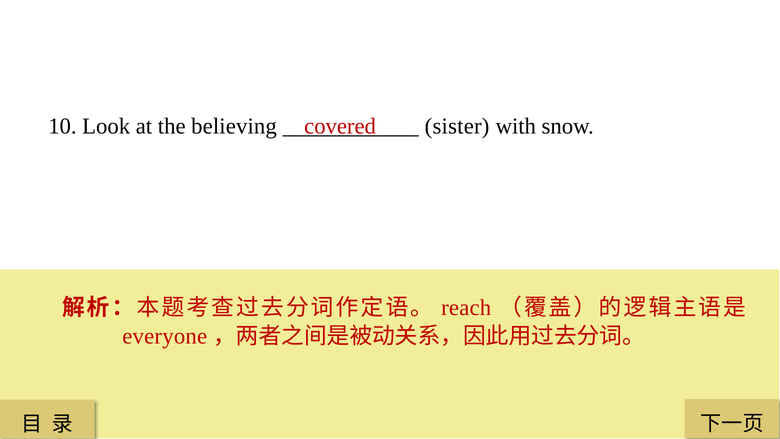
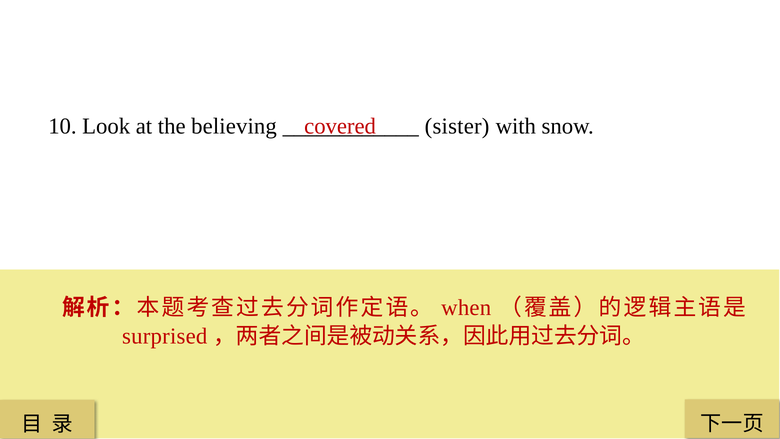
reach: reach -> when
everyone: everyone -> surprised
